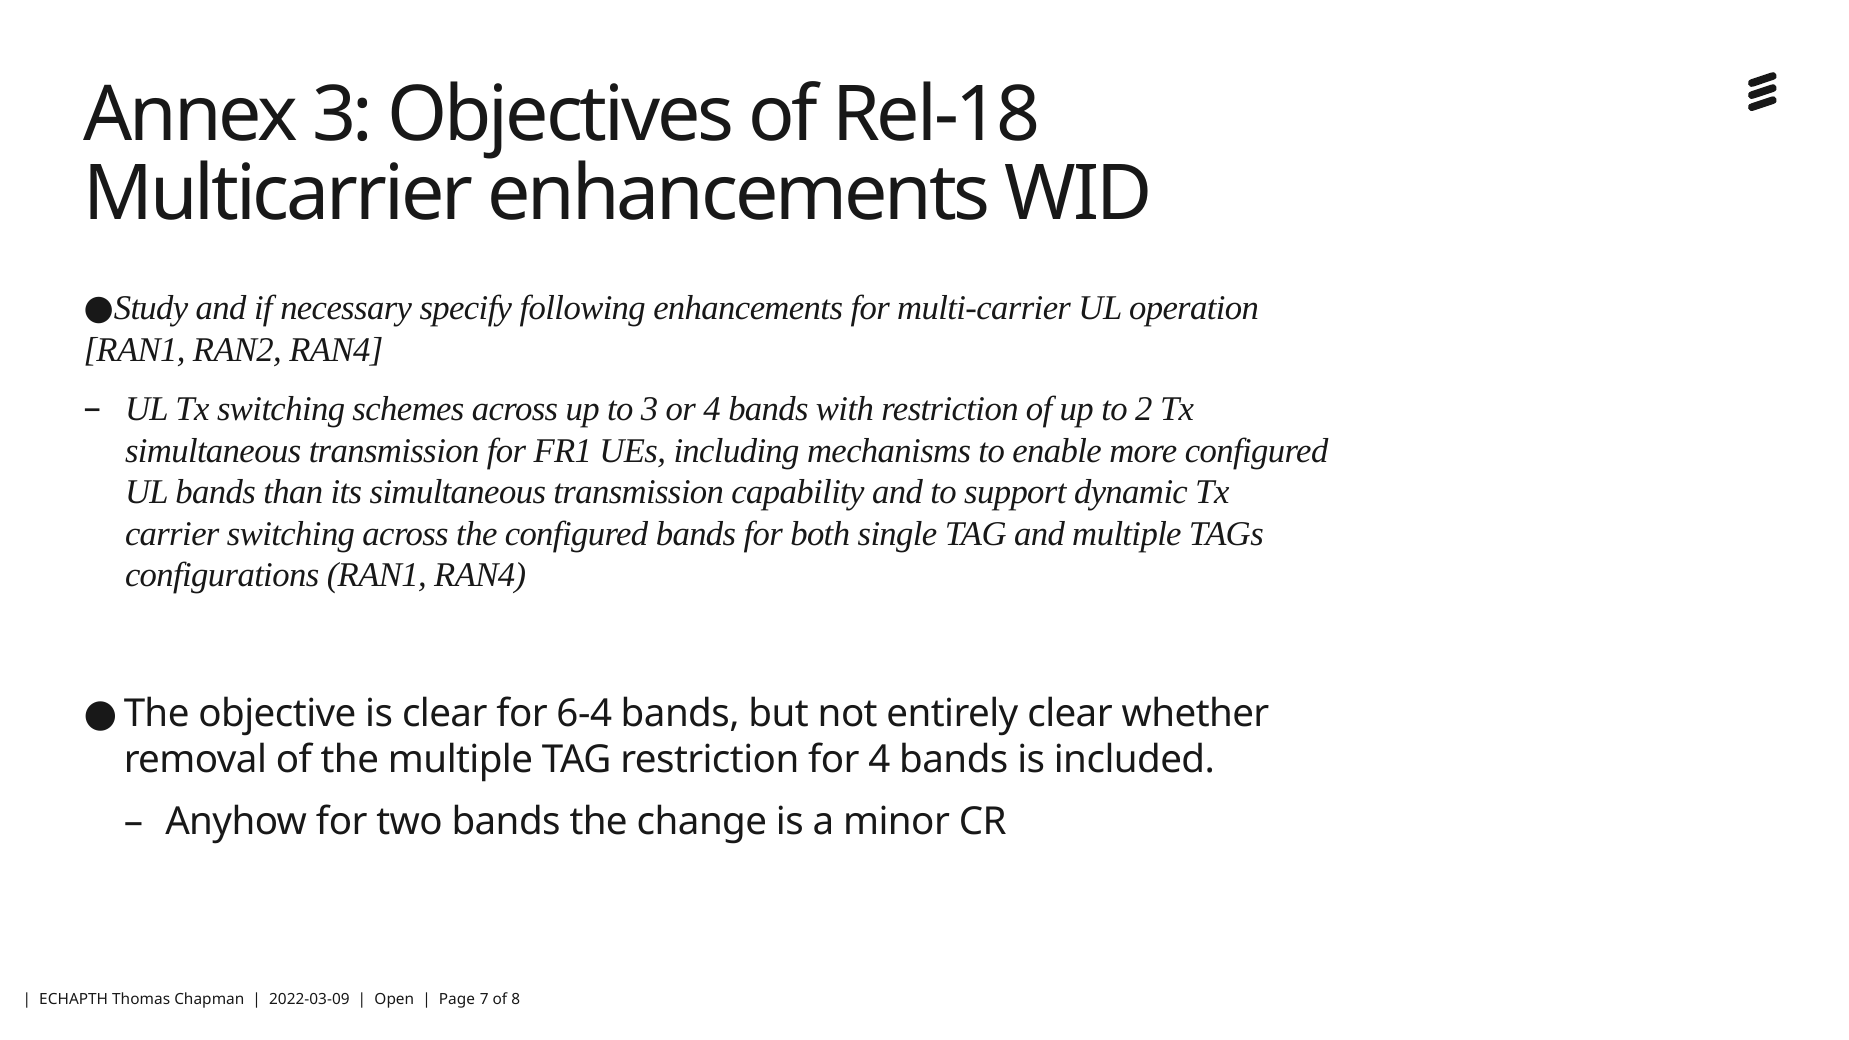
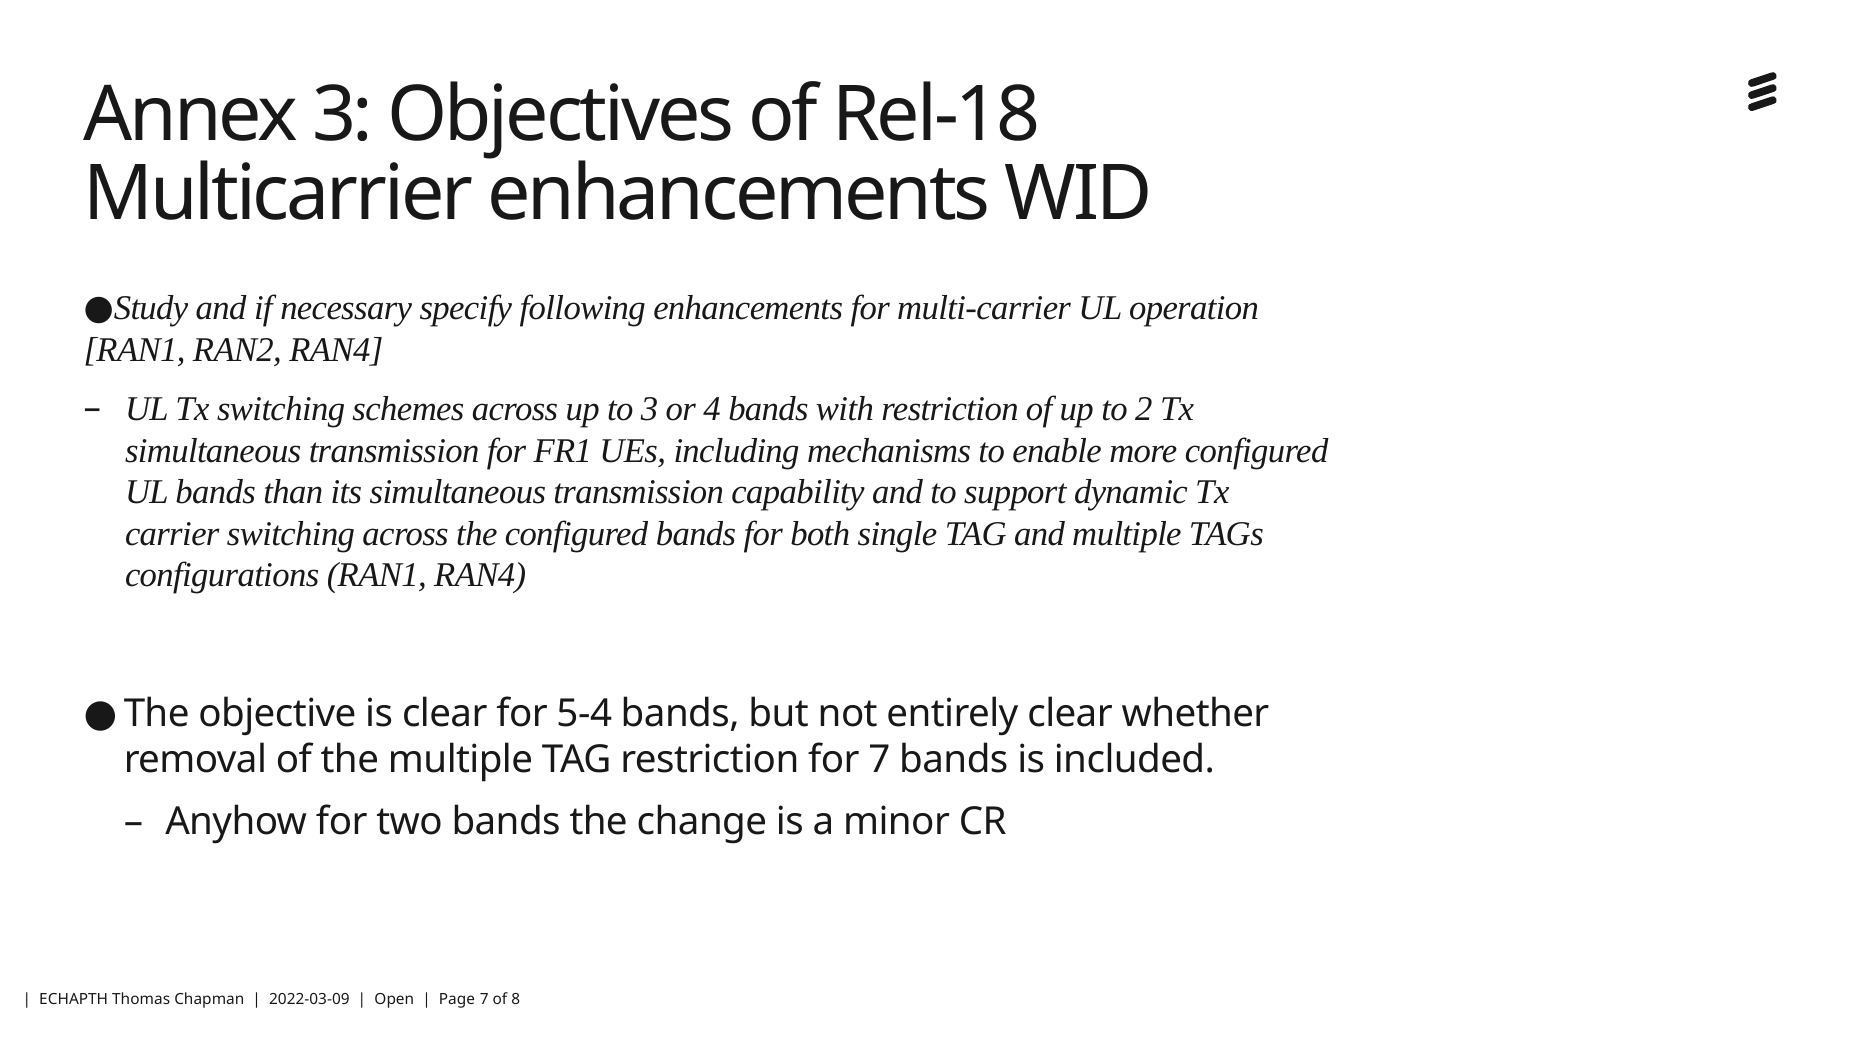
6-4: 6-4 -> 5-4
for 4: 4 -> 7
